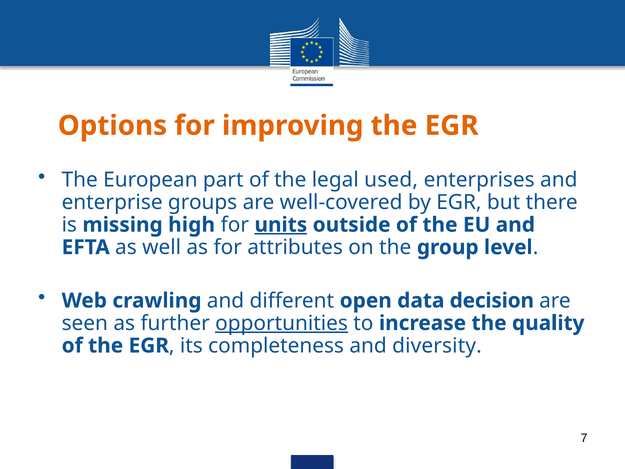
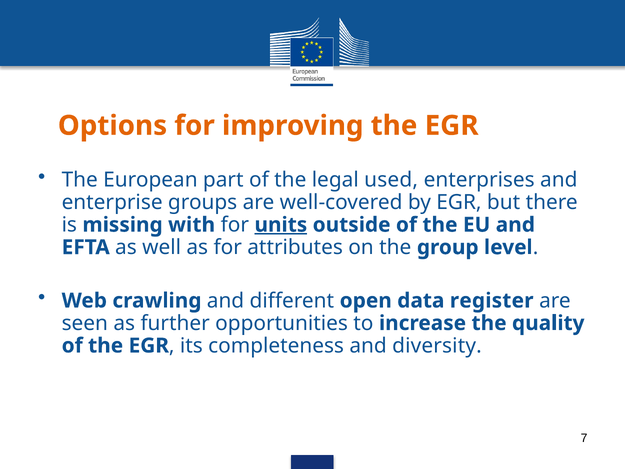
high: high -> with
decision: decision -> register
opportunities underline: present -> none
